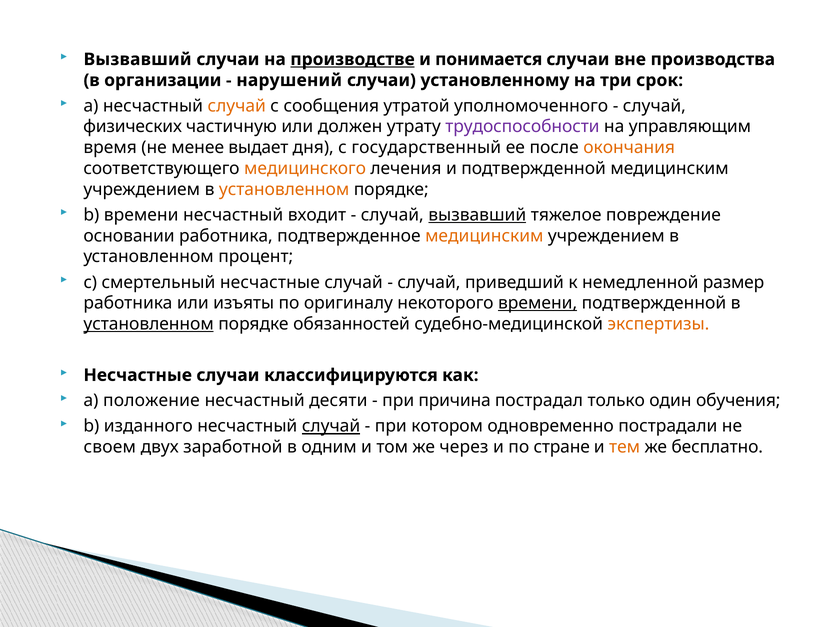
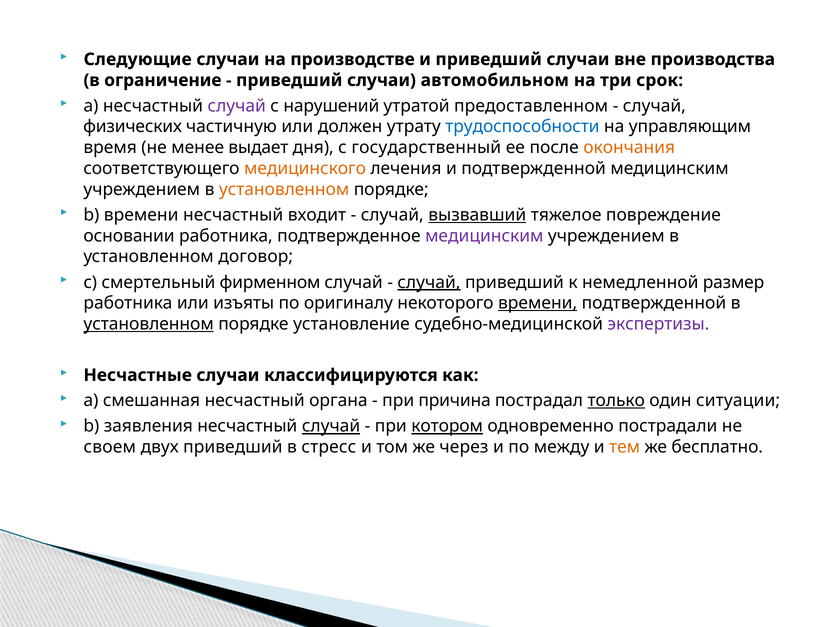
Вызвавший at (138, 59): Вызвавший -> Следующие
производстве underline: present -> none
и понимается: понимается -> приведший
организации: организации -> ограничение
нарушений at (289, 80): нарушений -> приведший
установленному: установленному -> автомобильном
случай at (237, 106) colour: orange -> purple
сообщения: сообщения -> нарушений
уполномоченного: уполномоченного -> предоставленном
трудоспособности colour: purple -> blue
медицинским at (484, 236) colour: orange -> purple
процент: процент -> договор
смертельный несчастные: несчастные -> фирменном
случай at (429, 282) underline: none -> present
обязанностей: обязанностей -> установление
экспертизы colour: orange -> purple
положение: положение -> смешанная
десяти: десяти -> органа
только underline: none -> present
обучения: обучения -> ситуации
изданного: изданного -> заявления
котором underline: none -> present
двух заработной: заработной -> приведший
одним: одним -> стресс
стране: стране -> между
